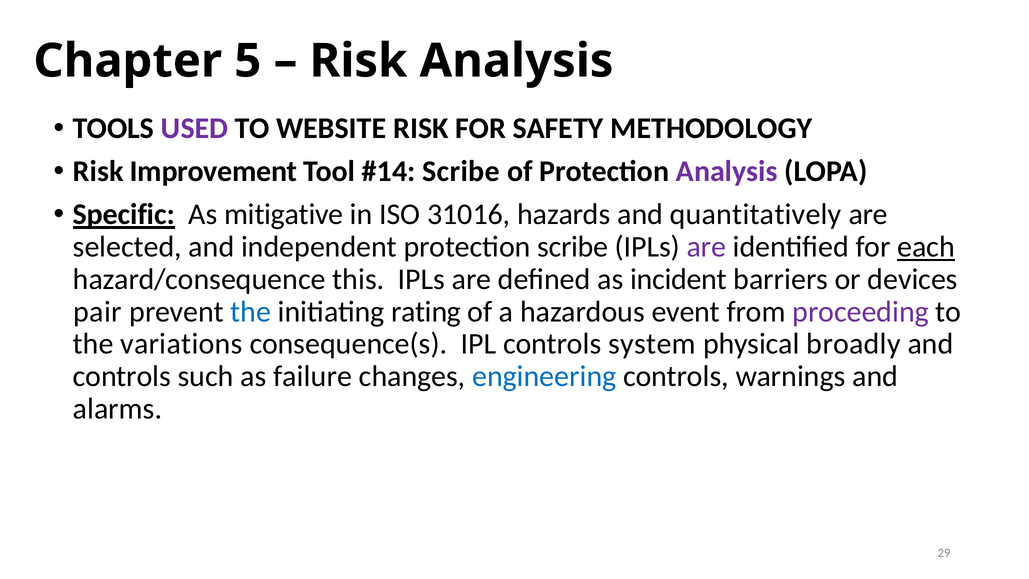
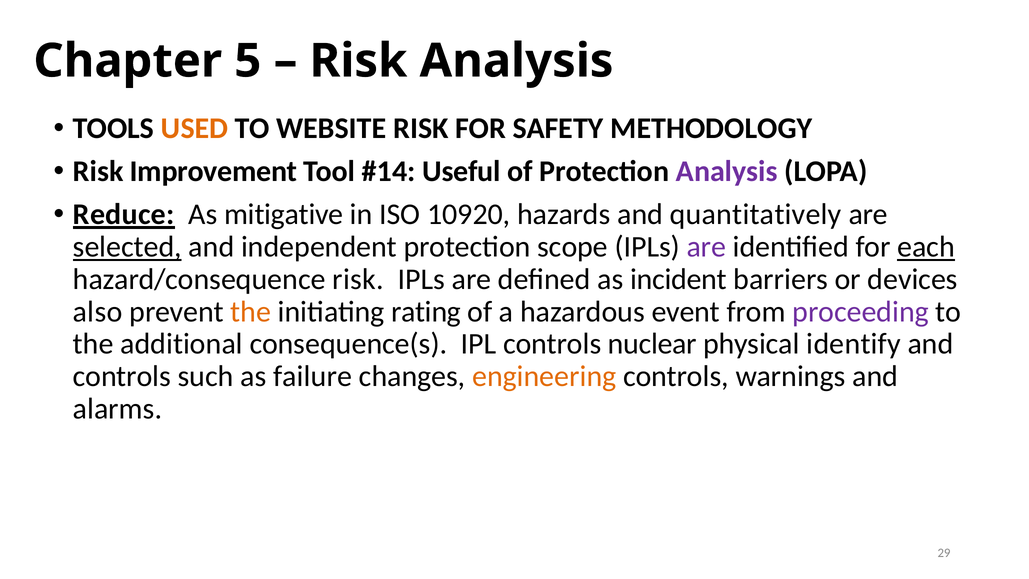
USED colour: purple -> orange
Scribe at (461, 171): Scribe -> Useful
Specific: Specific -> Reduce
31016: 31016 -> 10920
selected underline: none -> present
protection scribe: scribe -> scope
hazard/consequence this: this -> risk
pair: pair -> also
the at (251, 312) colour: blue -> orange
variations: variations -> additional
system: system -> nuclear
broadly: broadly -> identify
engineering colour: blue -> orange
